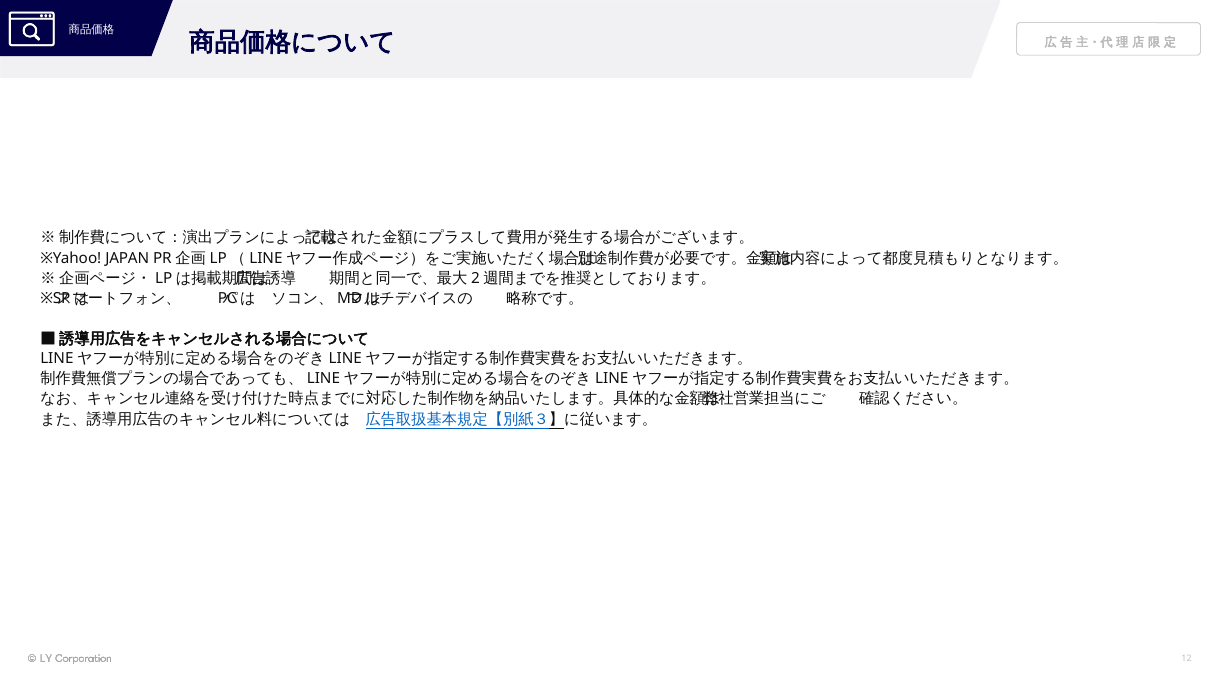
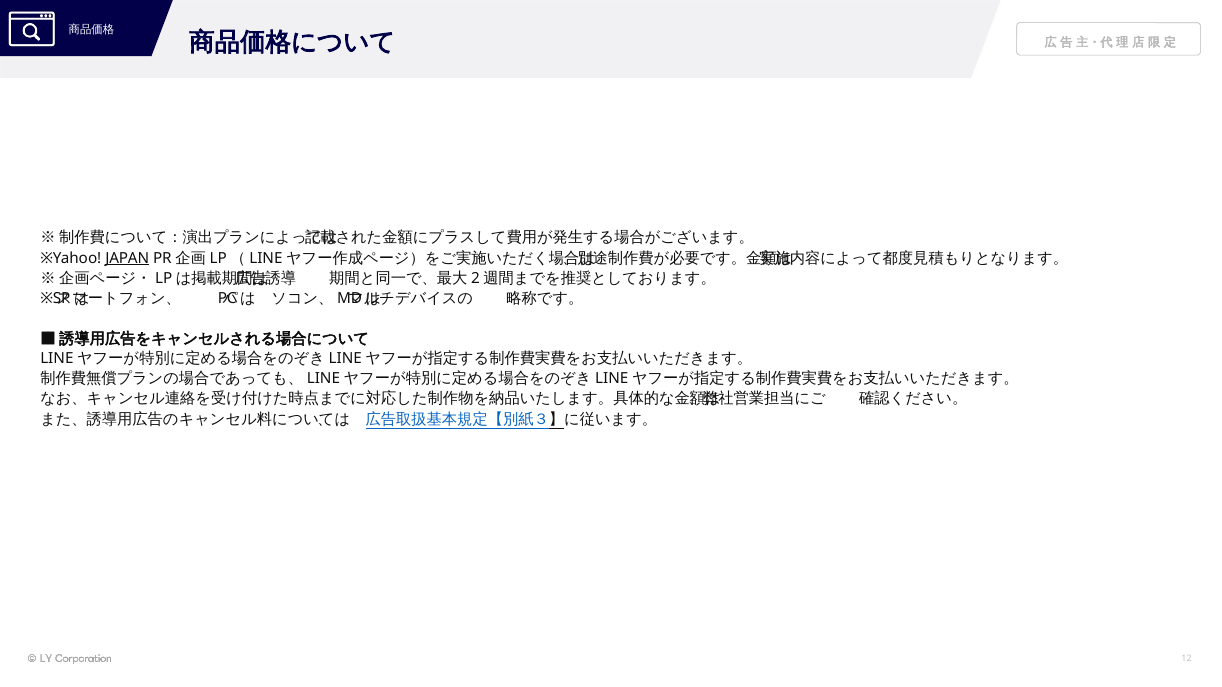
JAPAN underline: none -> present
